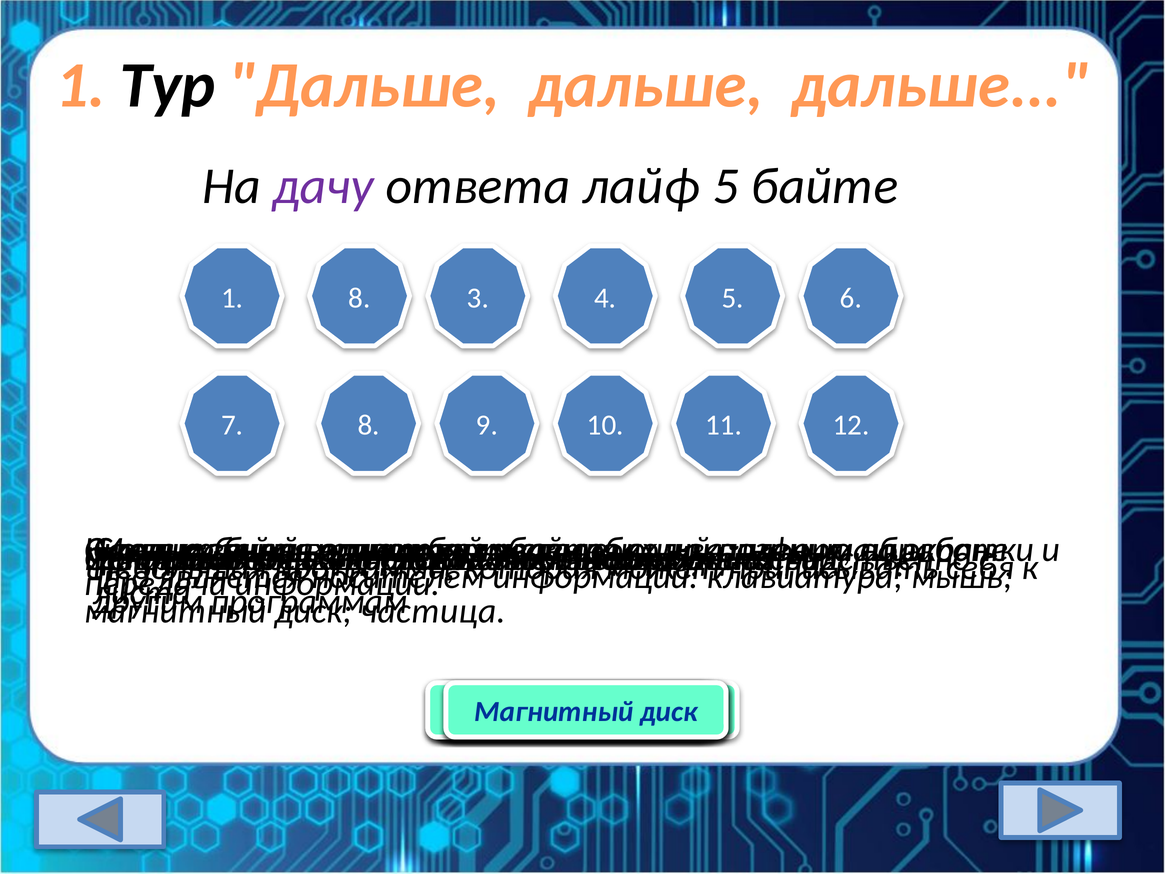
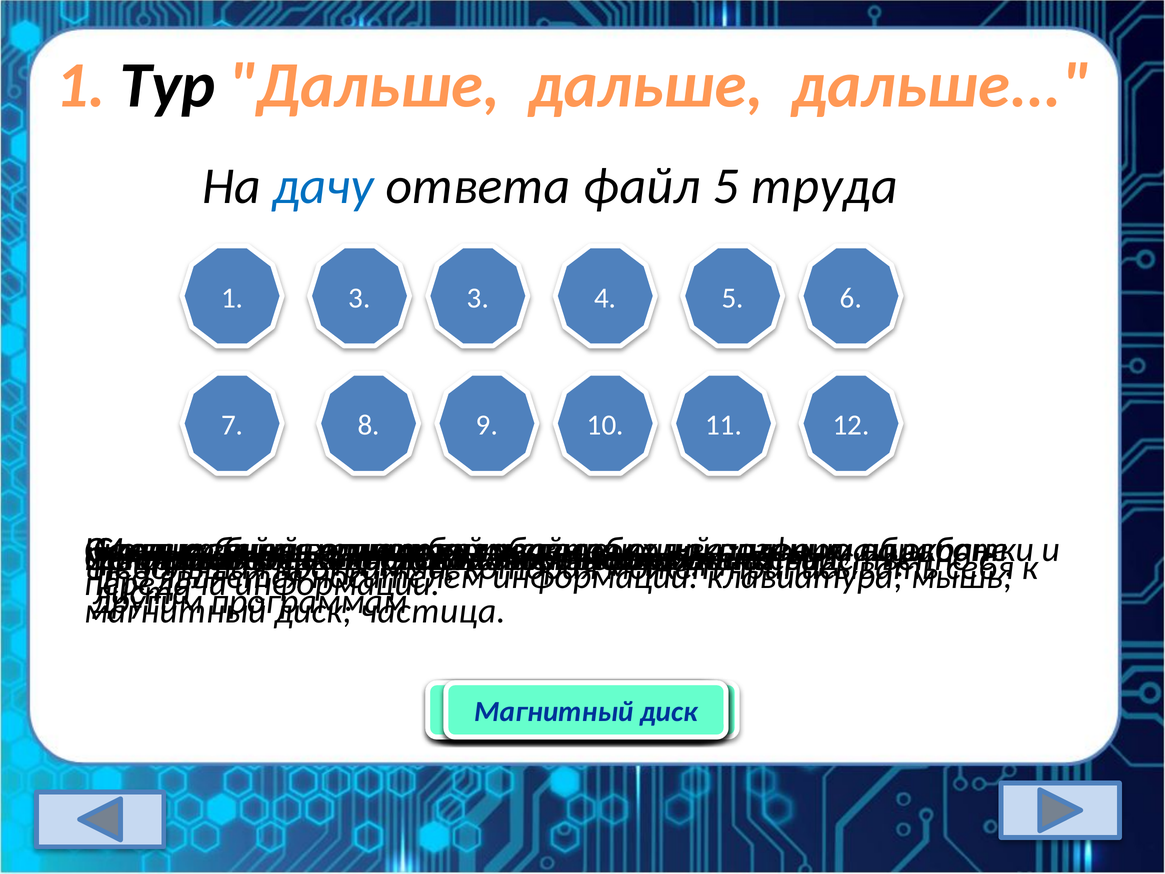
дачу colour: purple -> blue
лайф: лайф -> файл
5 байте: байте -> труда
1 8: 8 -> 3
